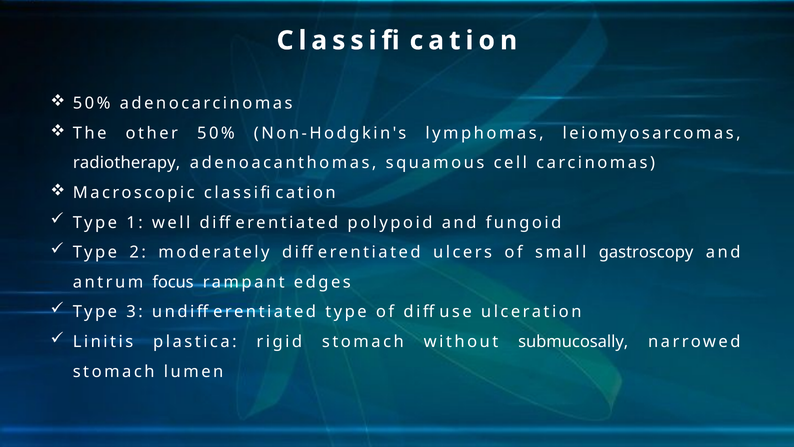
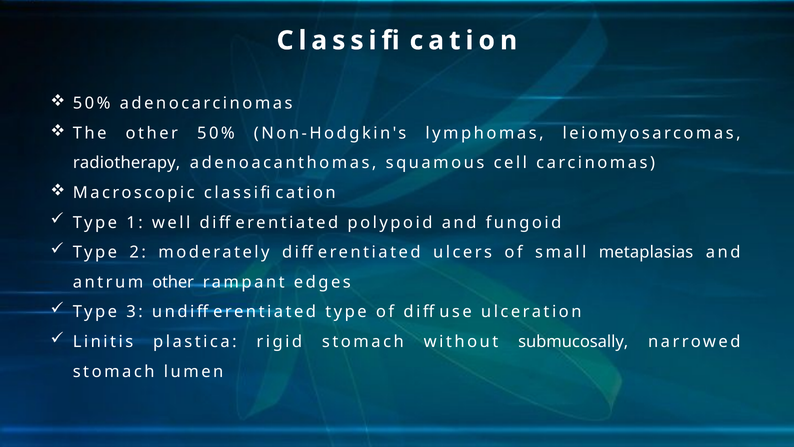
gastroscopy: gastroscopy -> metaplasias
antrum focus: focus -> other
